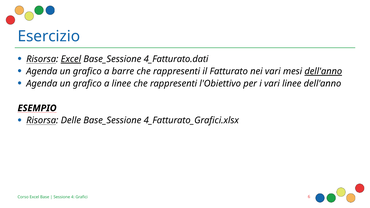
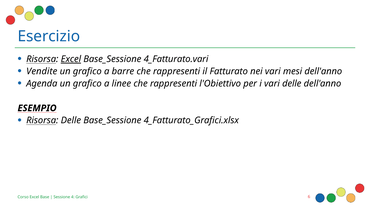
4_Fatturato.dati: 4_Fatturato.dati -> 4_Fatturato.vari
Agenda at (42, 71): Agenda -> Vendite
dell'anno at (323, 71) underline: present -> none
vari linee: linee -> delle
